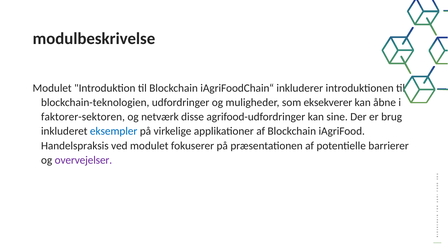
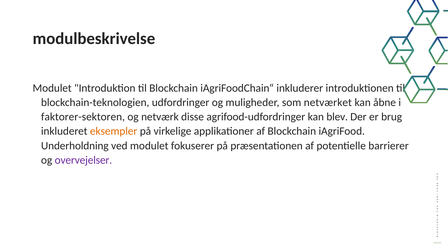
eksekverer: eksekverer -> netværket
sine: sine -> blev
eksempler colour: blue -> orange
Handelspraksis: Handelspraksis -> Underholdning
